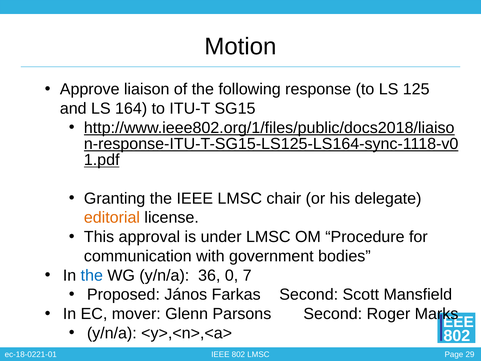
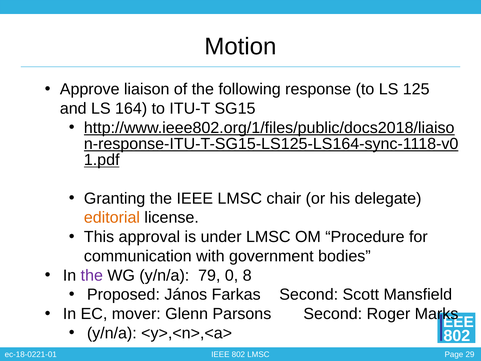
the at (92, 275) colour: blue -> purple
36: 36 -> 79
7: 7 -> 8
